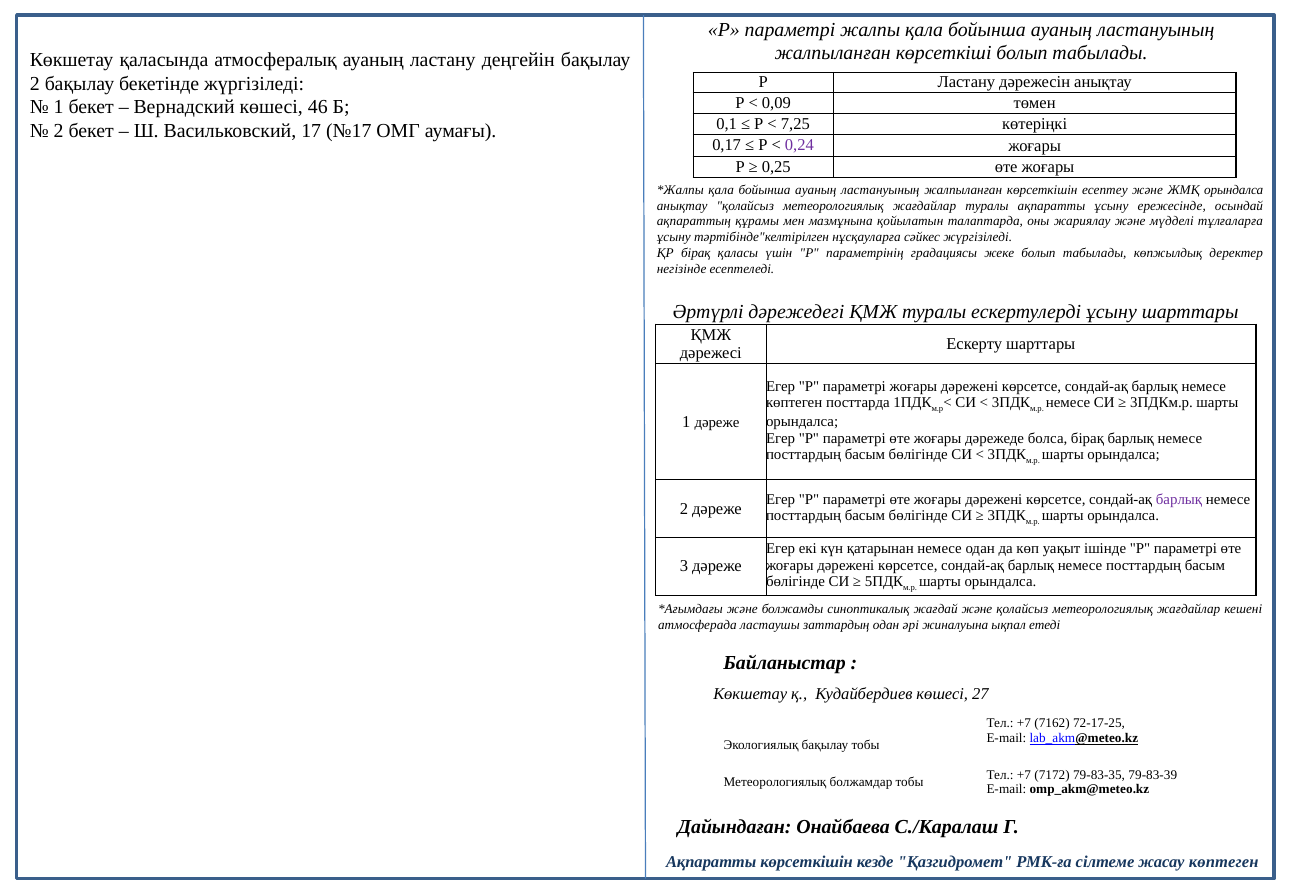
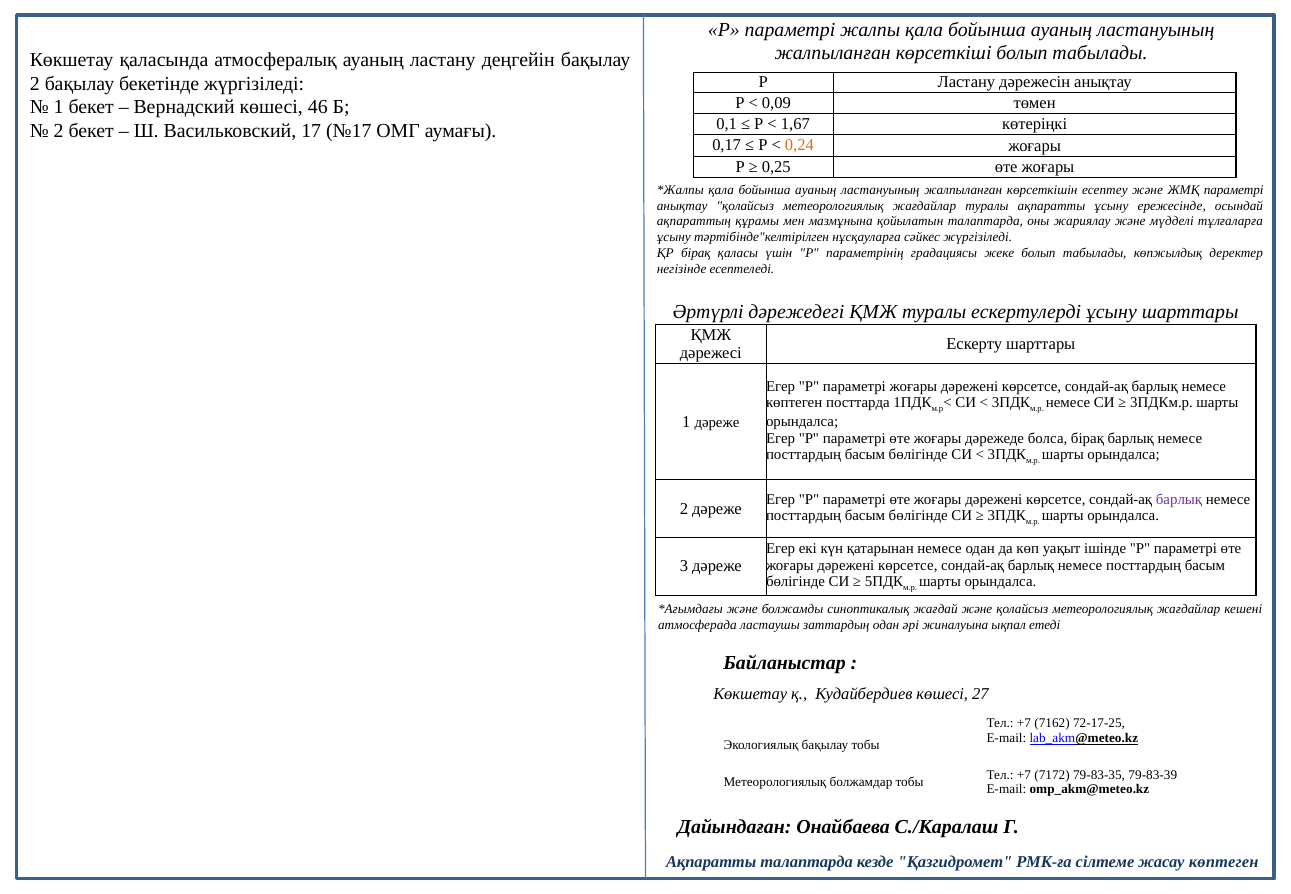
7,25: 7,25 -> 1,67
0,24 colour: purple -> orange
ЖМҚ орындалса: орындалса -> параметрі
Ақпаратты көрсеткішін: көрсеткішін -> талаптарда
